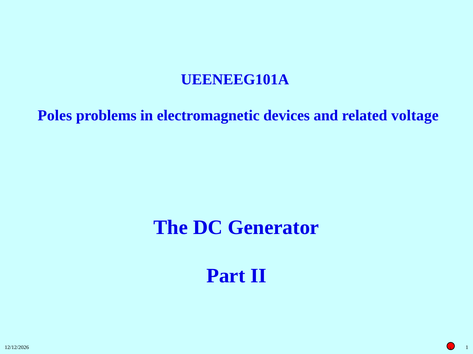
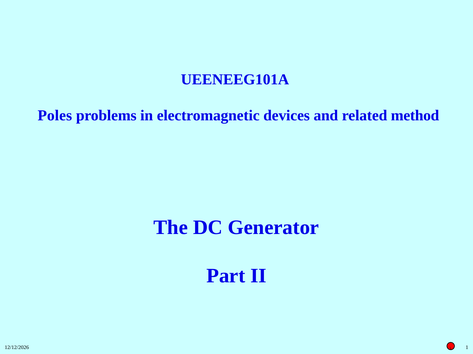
voltage: voltage -> method
